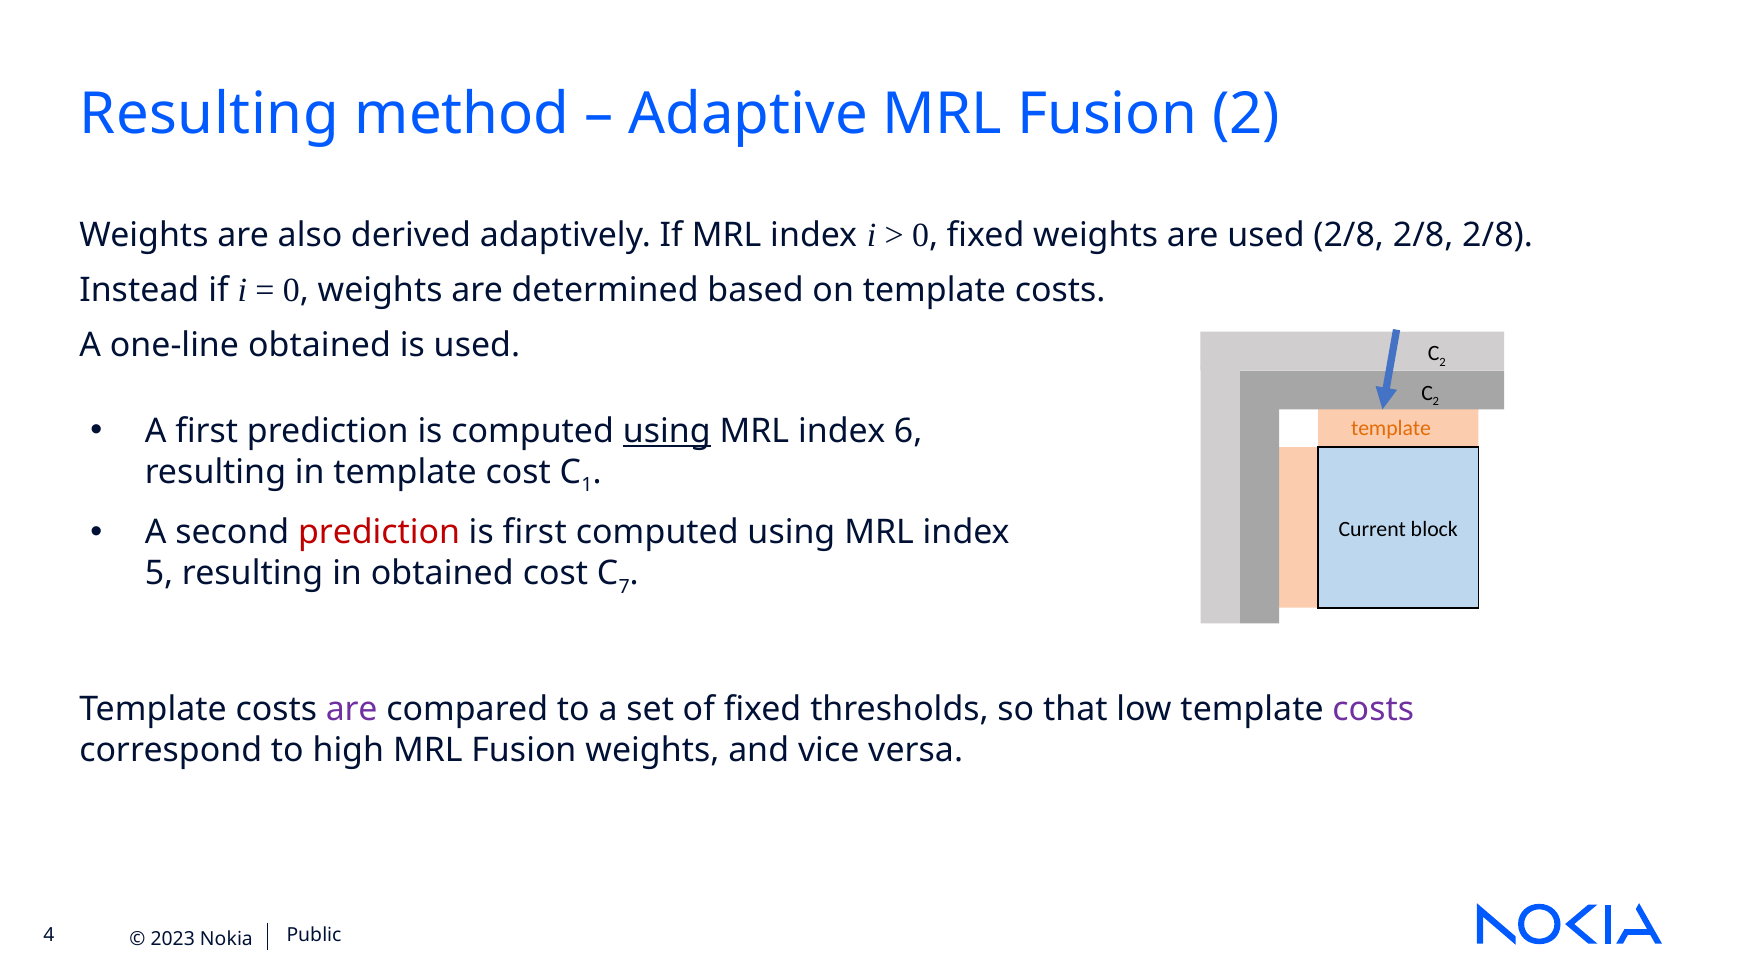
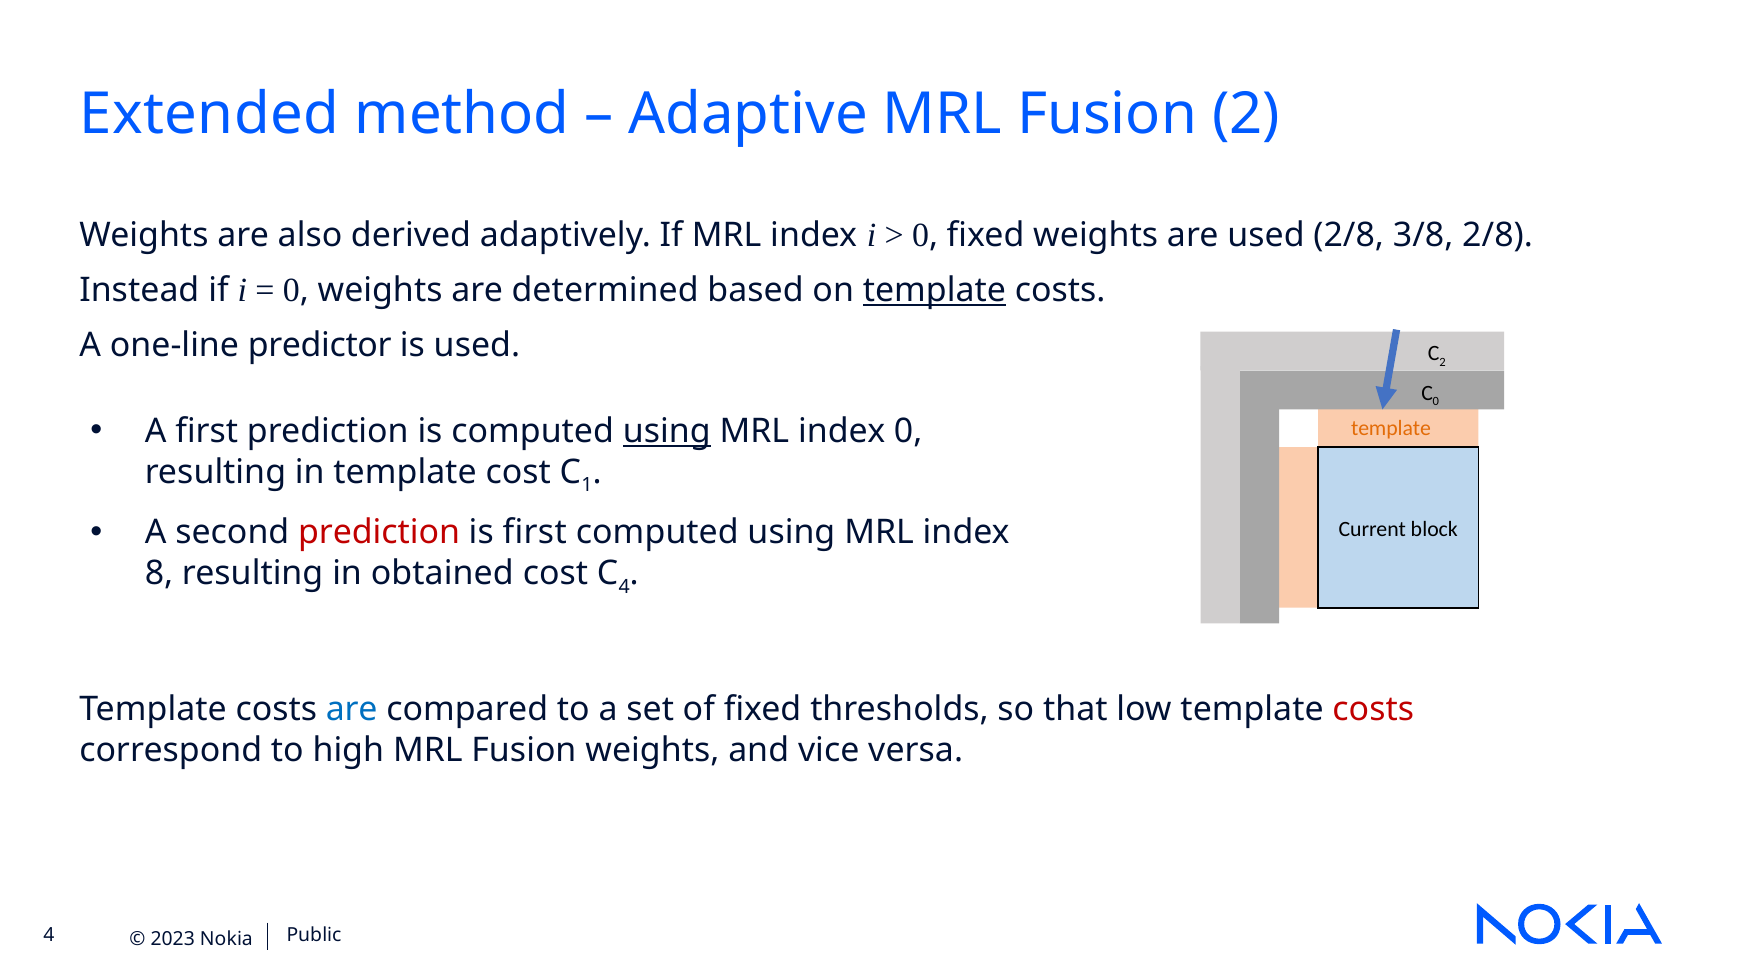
Resulting at (209, 114): Resulting -> Extended
used 2/8 2/8: 2/8 -> 3/8
template at (934, 291) underline: none -> present
one-line obtained: obtained -> predictor
2 at (1436, 401): 2 -> 0
index 6: 6 -> 0
5: 5 -> 8
7 at (624, 587): 7 -> 4
are at (352, 709) colour: purple -> blue
costs at (1373, 709) colour: purple -> red
